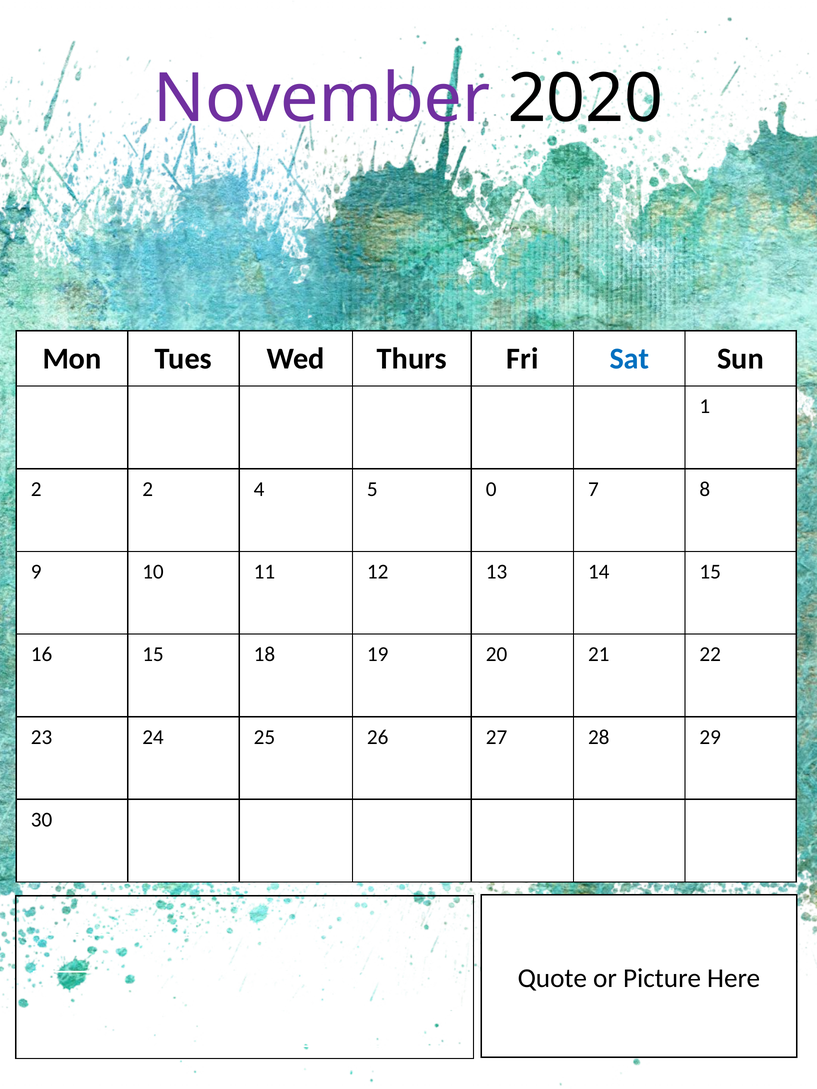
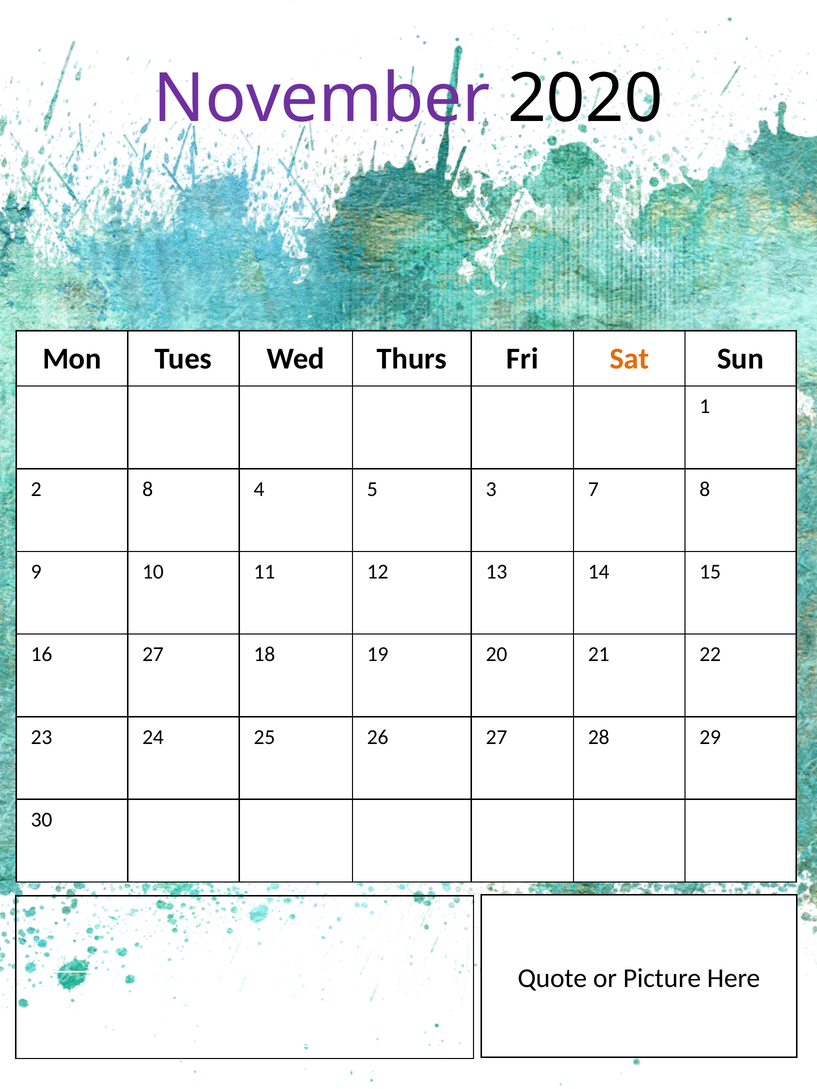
Sat colour: blue -> orange
2 2: 2 -> 8
0: 0 -> 3
16 15: 15 -> 27
